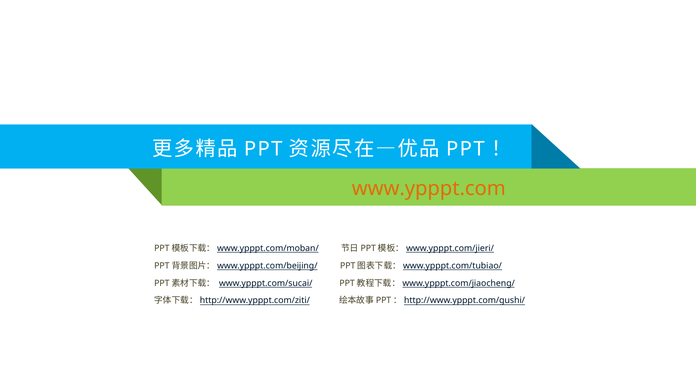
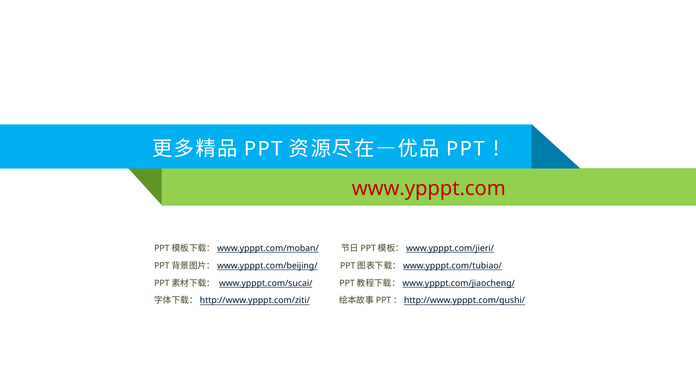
www.ypppt.com colour: orange -> red
